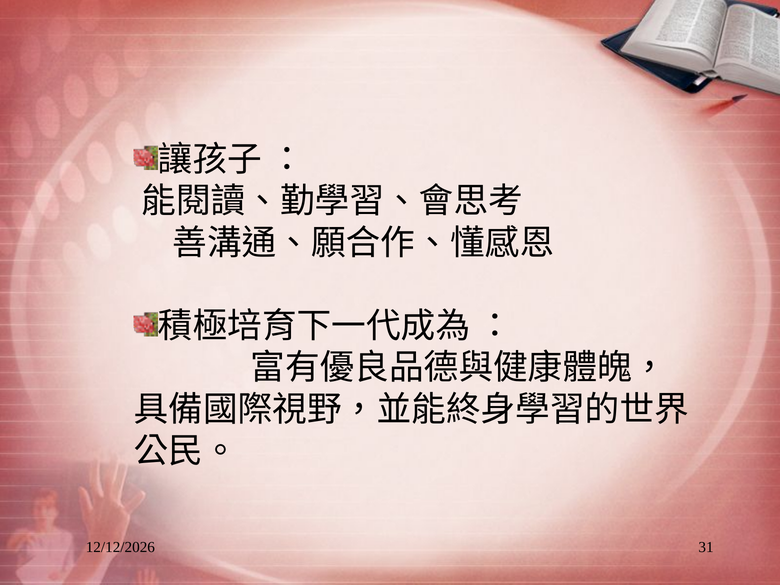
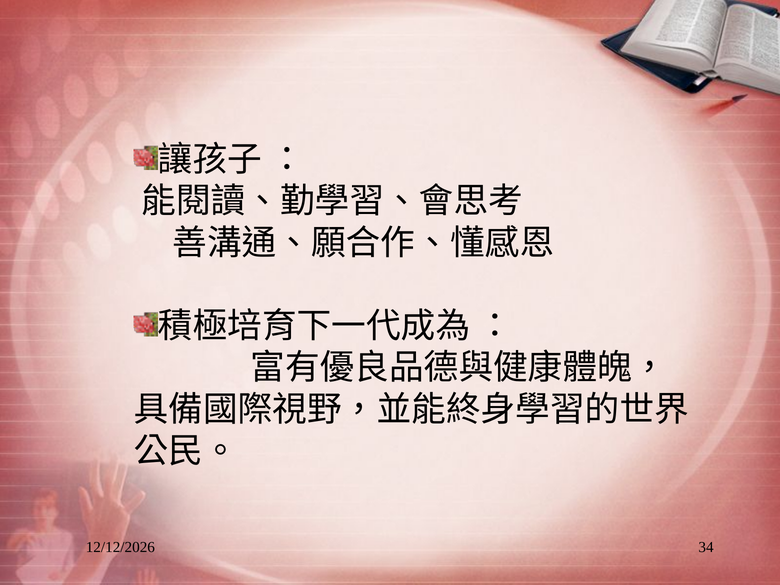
31: 31 -> 34
